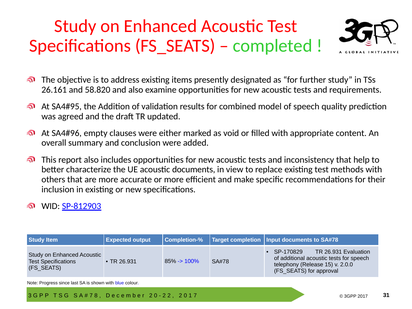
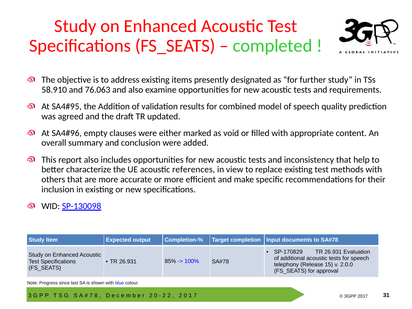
26.161: 26.161 -> 58.910
58.820: 58.820 -> 76.063
acoustic documents: documents -> references
SP-812903: SP-812903 -> SP-130098
